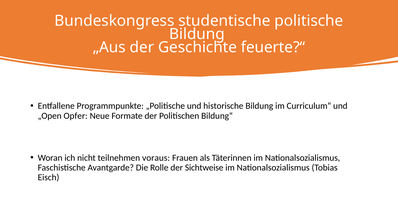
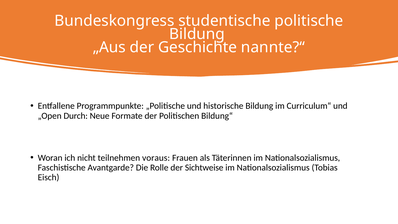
feuerte?“: feuerte?“ -> nannte?“
Opfer: Opfer -> Durch
